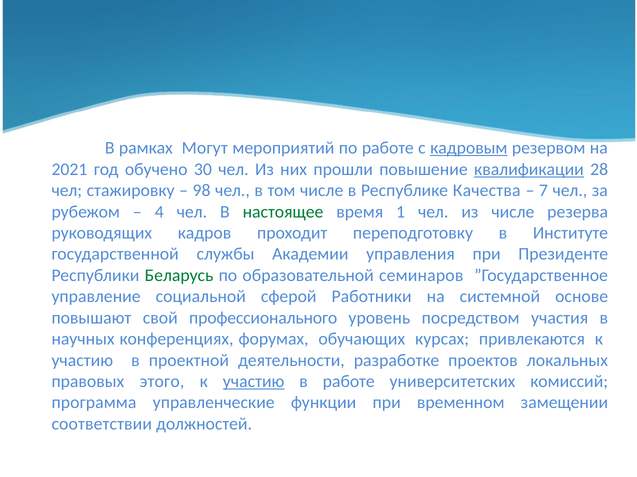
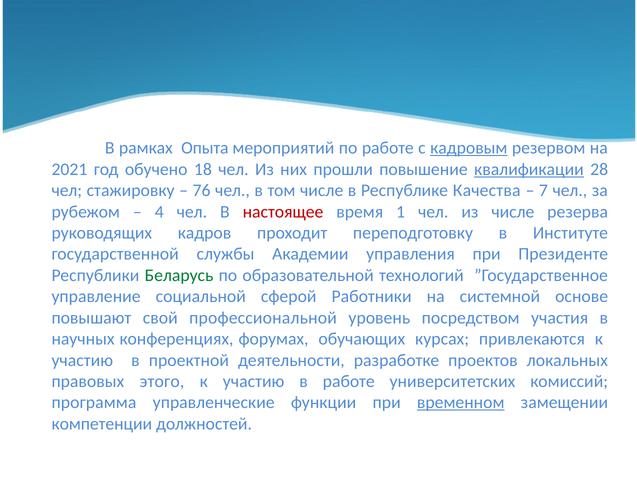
Могут: Могут -> Опыта
30: 30 -> 18
98: 98 -> 76
настоящее colour: green -> red
семинаров: семинаров -> технологий
профессионального: профессионального -> профессиональной
участию at (254, 382) underline: present -> none
временном underline: none -> present
соответствии: соответствии -> компетенции
